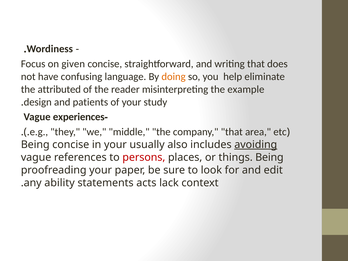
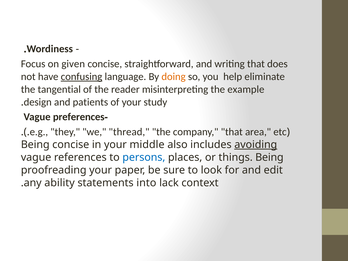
confusing underline: none -> present
attributed: attributed -> tangential
experiences: experiences -> preferences
middle: middle -> thread
usually: usually -> middle
persons colour: red -> blue
acts: acts -> into
